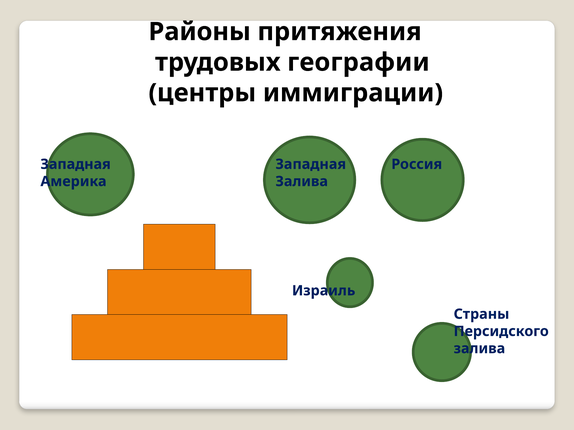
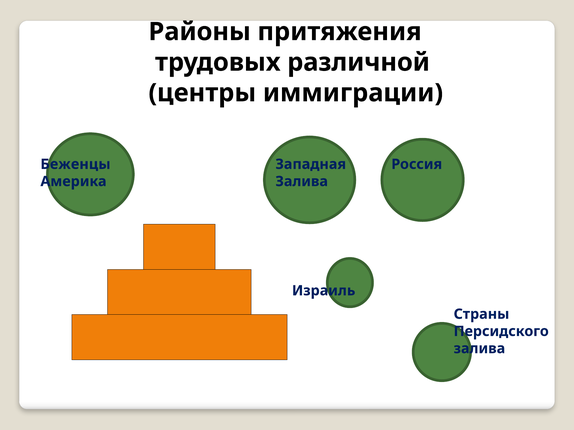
географии: географии -> различной
Западная at (76, 164): Западная -> Беженцы
